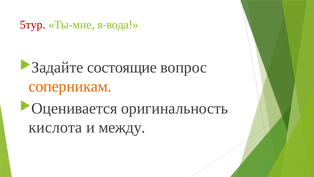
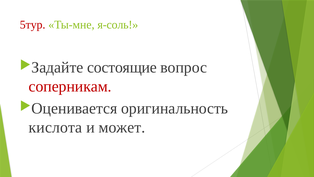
я-вода: я-вода -> я-соль
соперникам colour: orange -> red
между: между -> может
